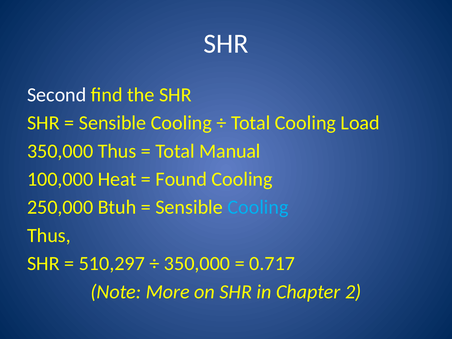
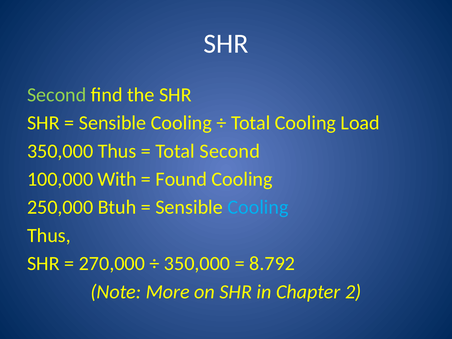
Second at (57, 95) colour: white -> light green
Total Manual: Manual -> Second
Heat: Heat -> With
510,297: 510,297 -> 270,000
0.717: 0.717 -> 8.792
